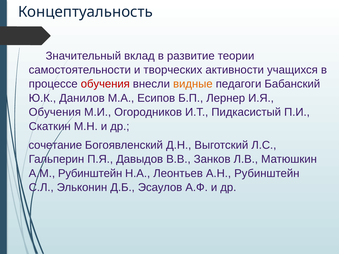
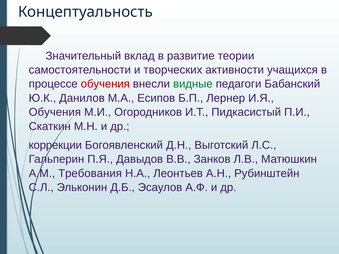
видные colour: orange -> green
сочетание: сочетание -> коррекции
А.М Рубинштейн: Рубинштейн -> Требования
